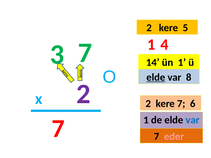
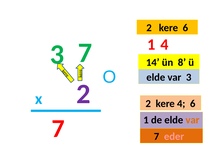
kere 5: 5 -> 6
ün 1: 1 -> 8
elde at (156, 77) underline: present -> none
var 8: 8 -> 3
kere 7: 7 -> 4
var at (193, 120) colour: blue -> orange
